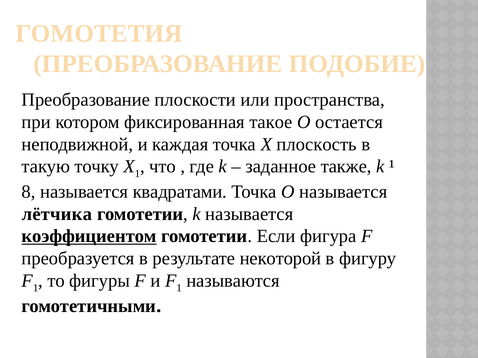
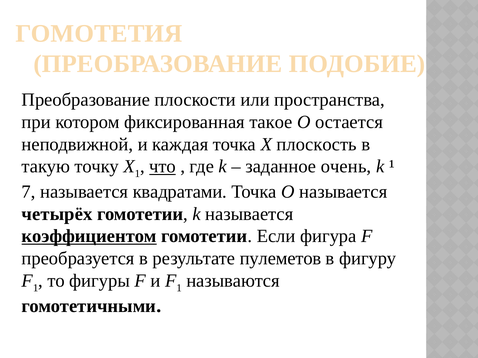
что underline: none -> present
также: также -> очень
8: 8 -> 7
лётчика: лётчика -> четырёх
некоторой: некоторой -> пулеметов
